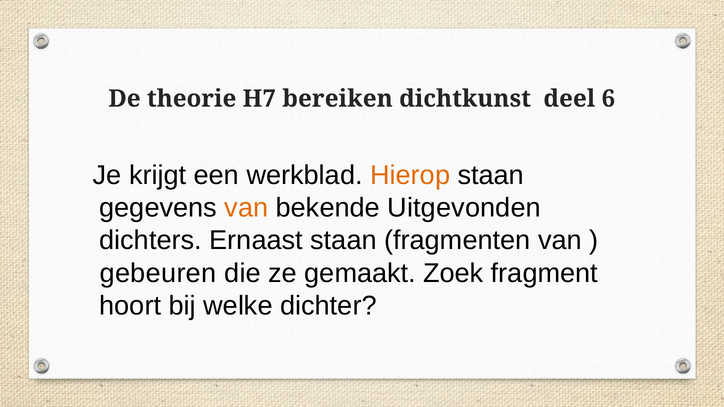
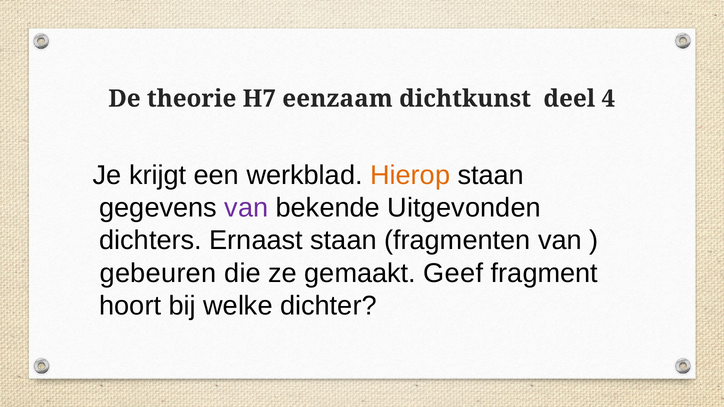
bereiken: bereiken -> eenzaam
6: 6 -> 4
van at (246, 208) colour: orange -> purple
Zoek: Zoek -> Geef
